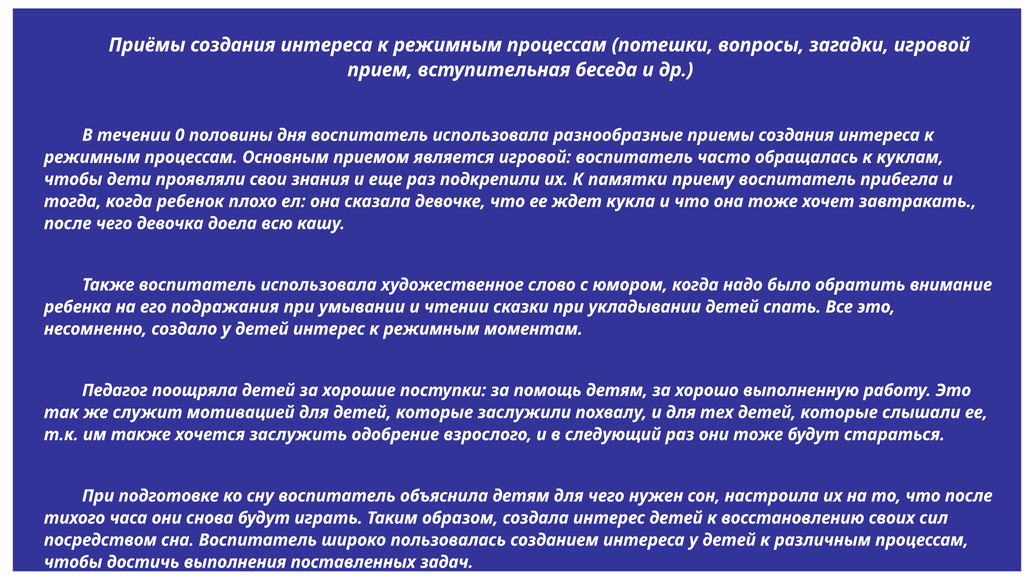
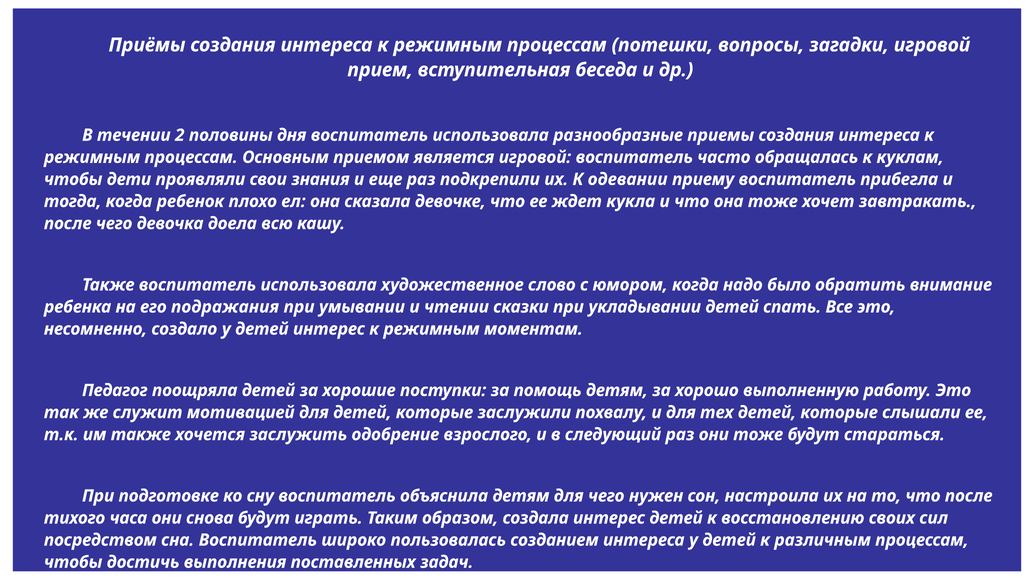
0: 0 -> 2
памятки: памятки -> одевании
